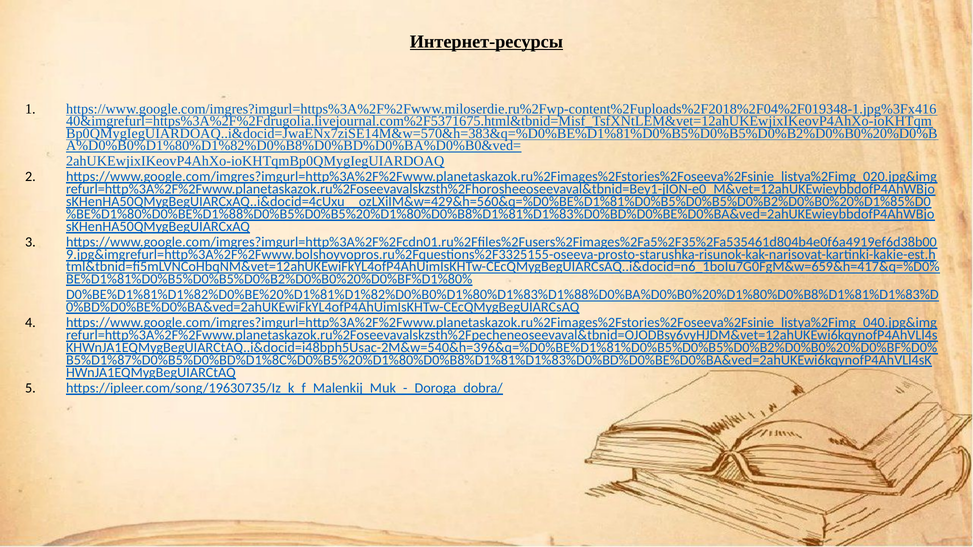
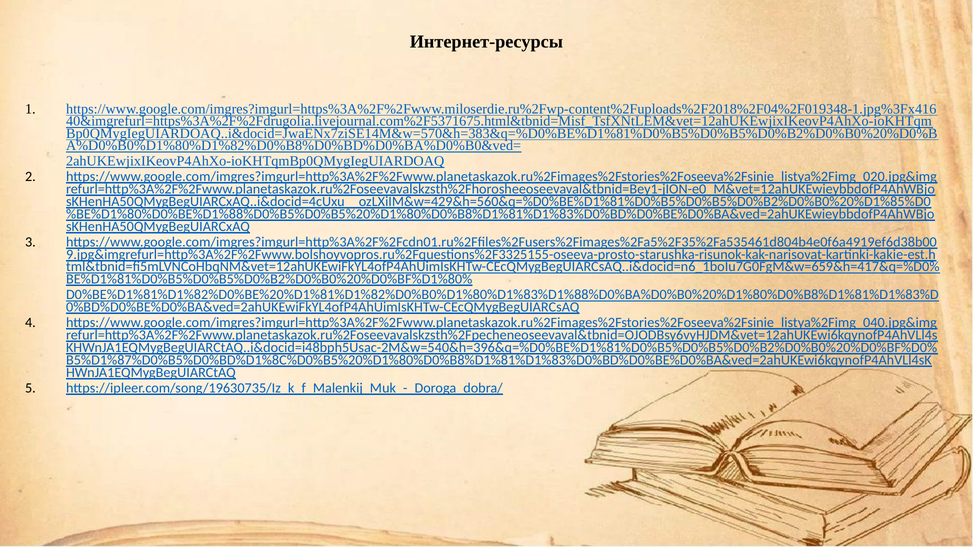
Интернет-ресурсы underline: present -> none
